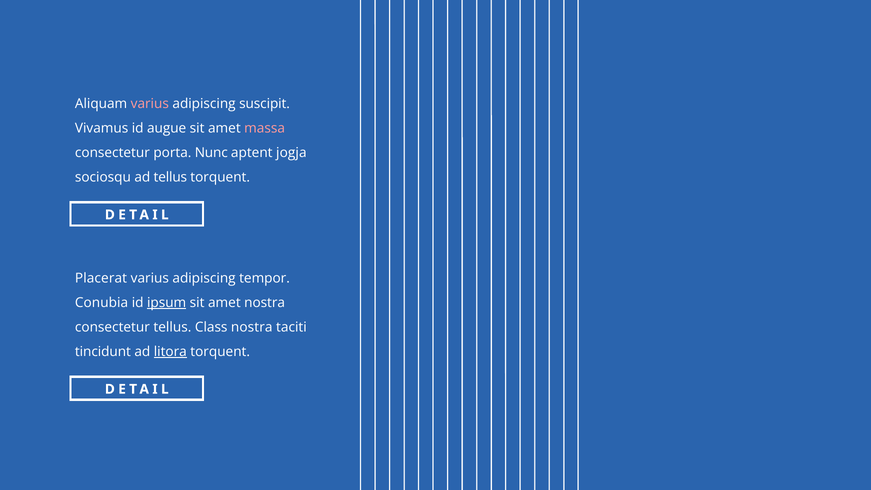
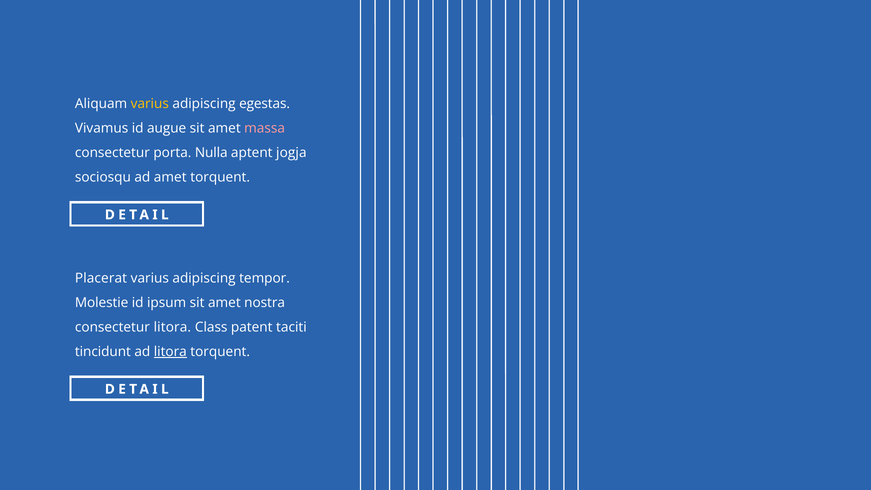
varius at (150, 104) colour: pink -> yellow
suscipit: suscipit -> egestas
Nunc: Nunc -> Nulla
ad tellus: tellus -> amet
Conubia: Conubia -> Molestie
ipsum underline: present -> none
consectetur tellus: tellus -> litora
Class nostra: nostra -> patent
